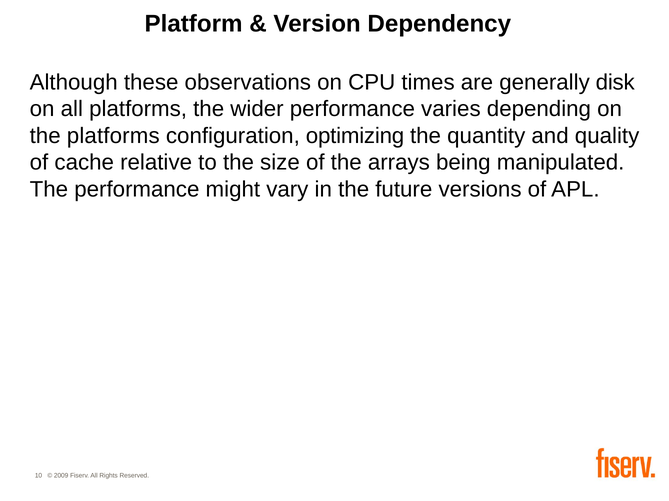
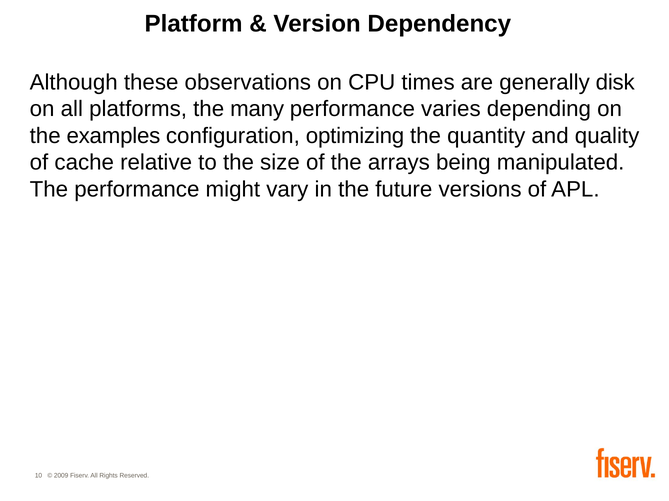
wider: wider -> many
the platforms: platforms -> examples
